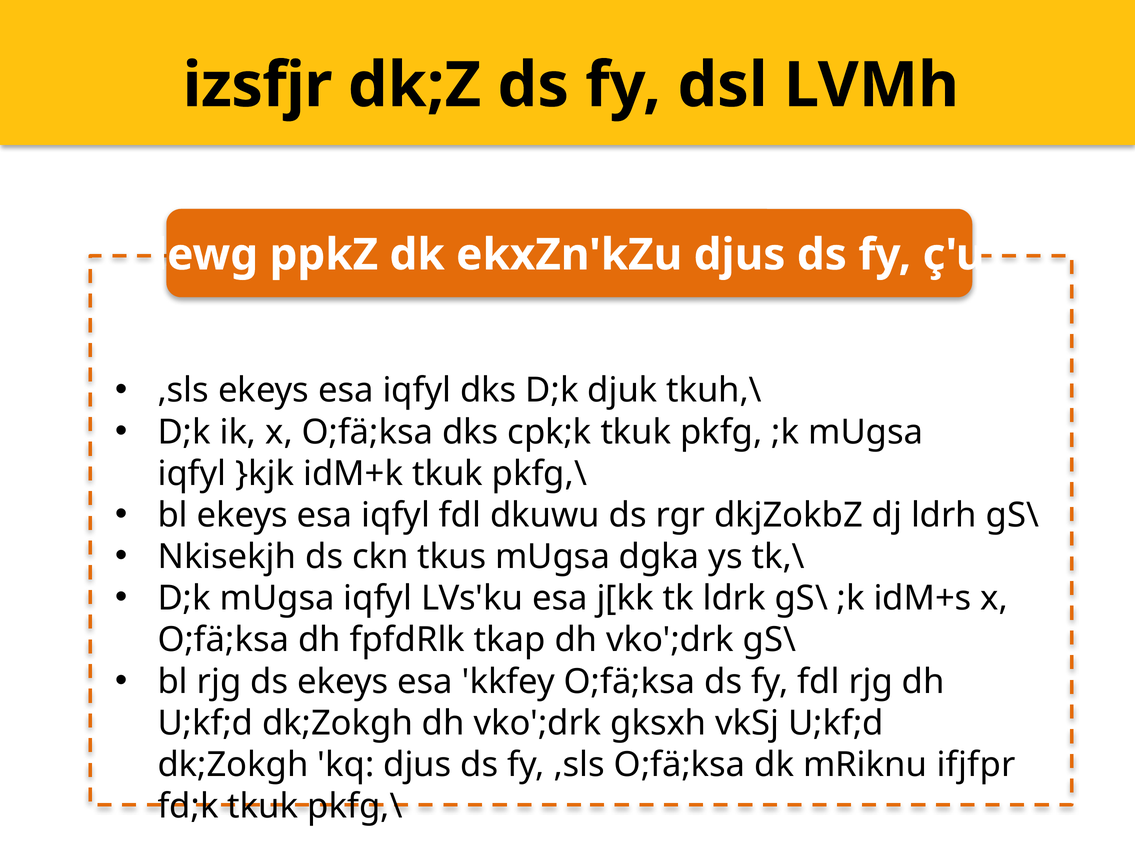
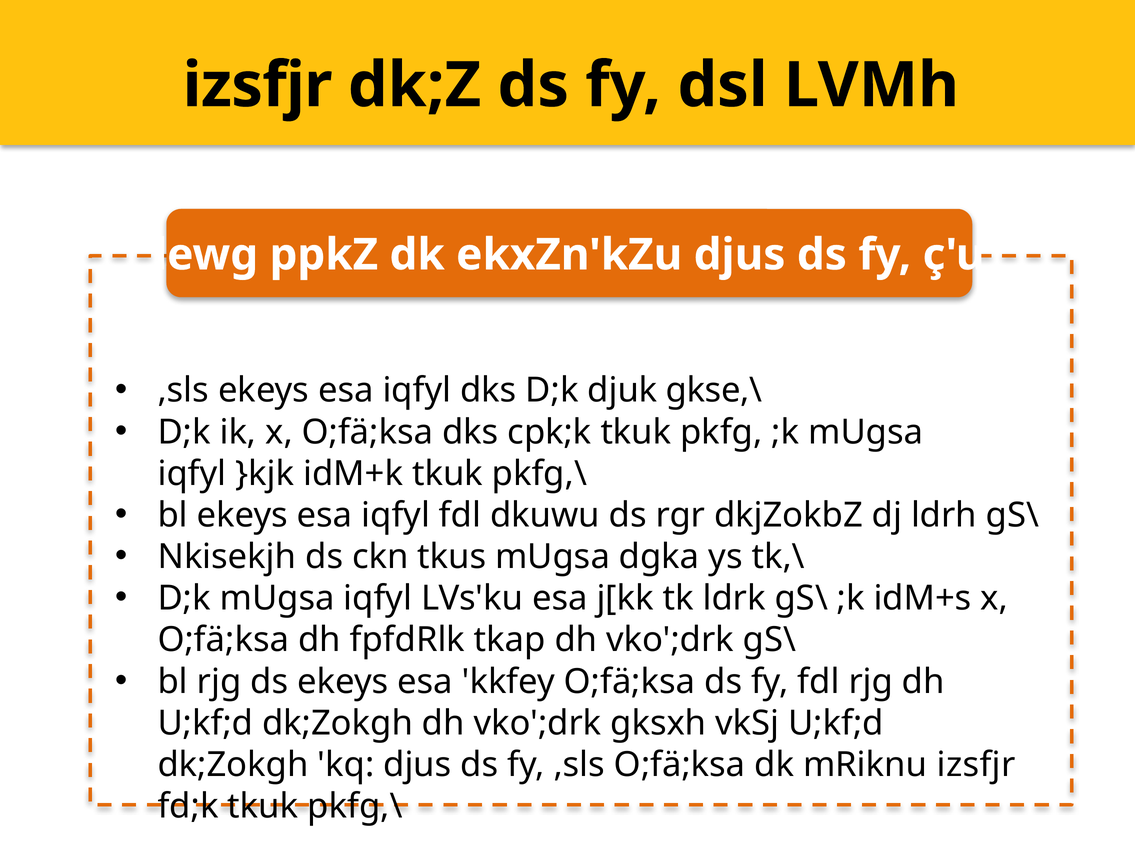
tkuh,\: tkuh,\ -> gkse,\
mRiknu ifjfpr: ifjfpr -> izsfjr
